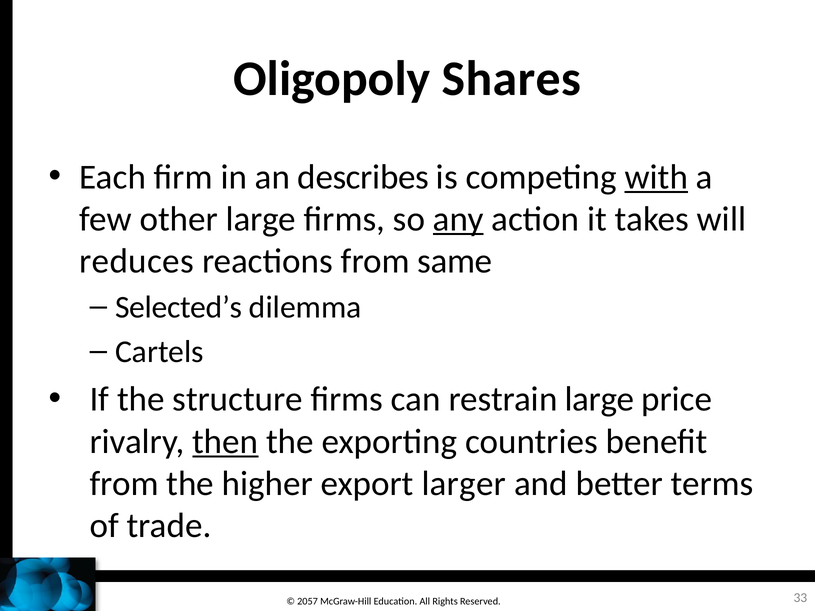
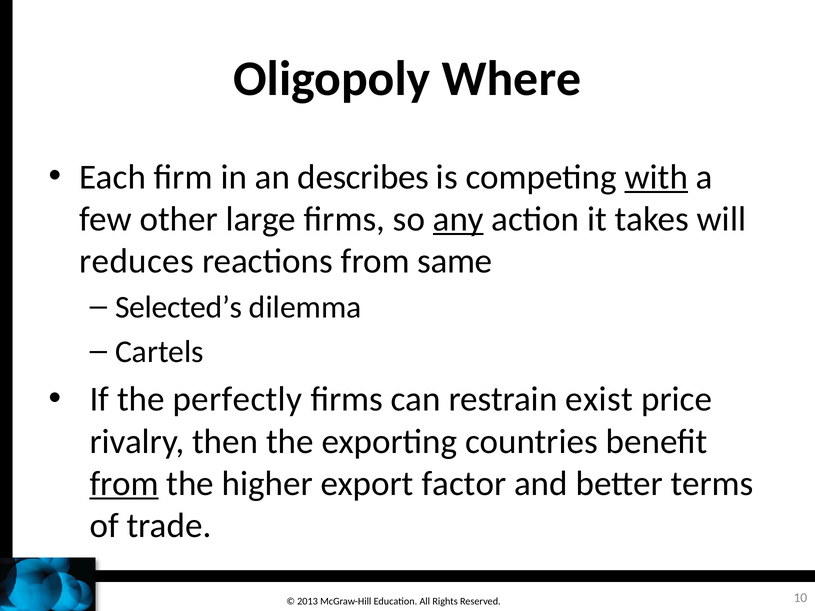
Shares: Shares -> Where
structure: structure -> perfectly
restrain large: large -> exist
then underline: present -> none
from at (124, 484) underline: none -> present
larger: larger -> factor
2057: 2057 -> 2013
33: 33 -> 10
